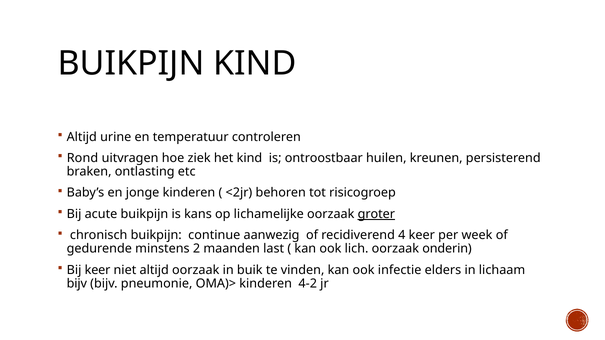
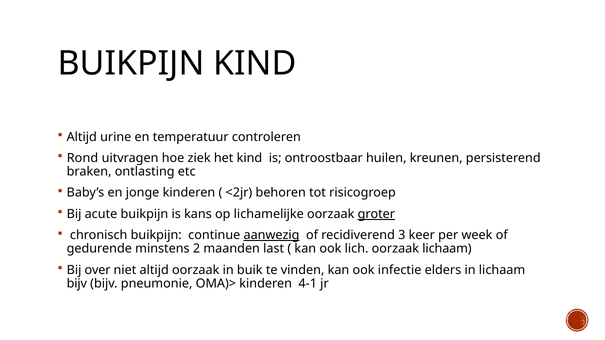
aanwezig underline: none -> present
4: 4 -> 3
oorzaak onderin: onderin -> lichaam
Bij keer: keer -> over
4-2: 4-2 -> 4-1
